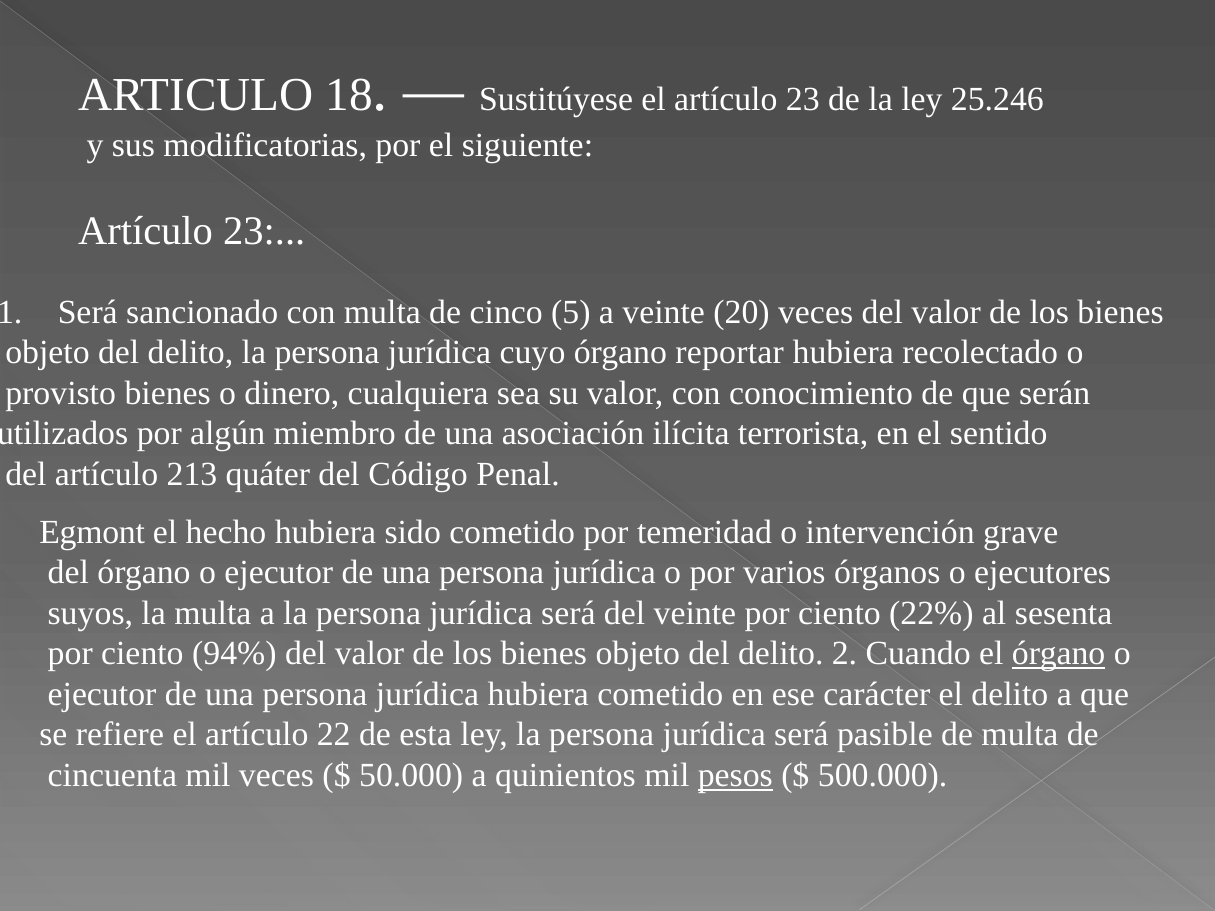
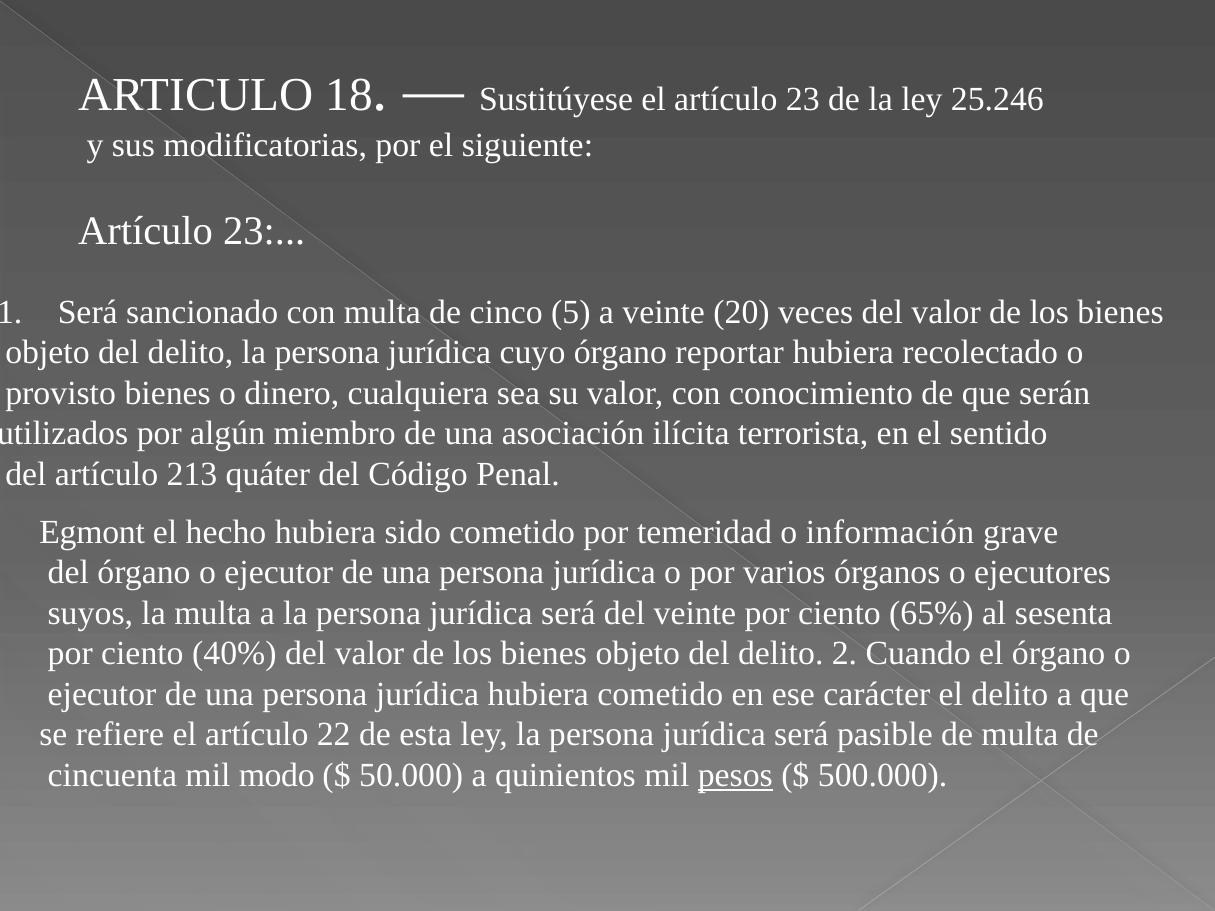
intervención: intervención -> información
22%: 22% -> 65%
94%: 94% -> 40%
órgano at (1059, 654) underline: present -> none
mil veces: veces -> modo
